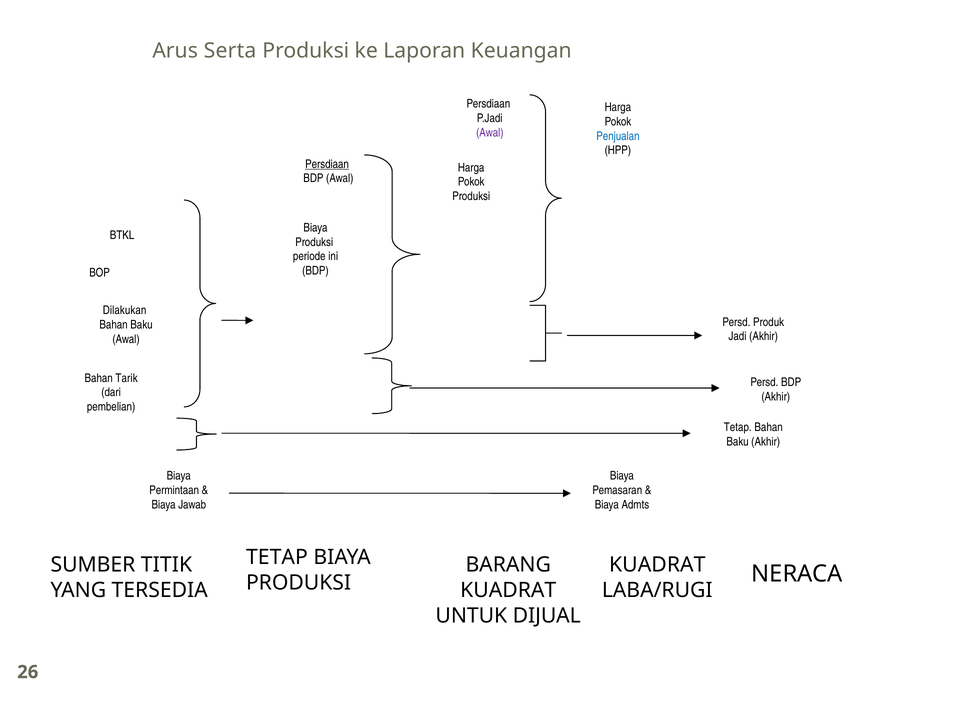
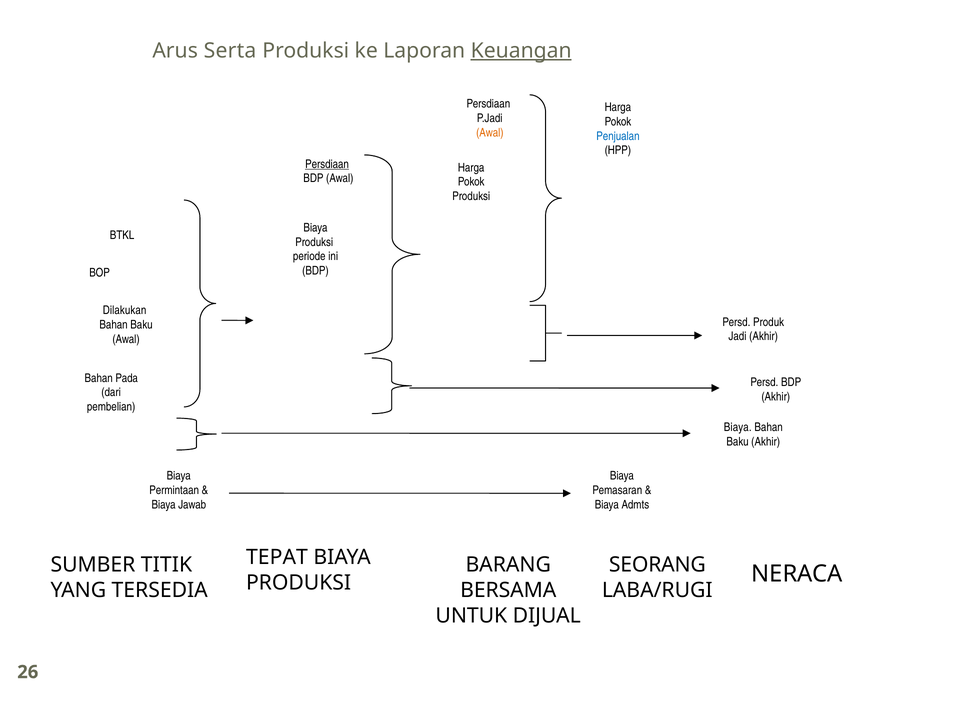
Keuangan underline: none -> present
Awal at (490, 133) colour: purple -> orange
Tarik: Tarik -> Pada
Tetap at (738, 427): Tetap -> Biaya
TETAP at (277, 557): TETAP -> TEPAT
KUADRAT at (657, 564): KUADRAT -> SEORANG
KUADRAT at (508, 590): KUADRAT -> BERSAMA
